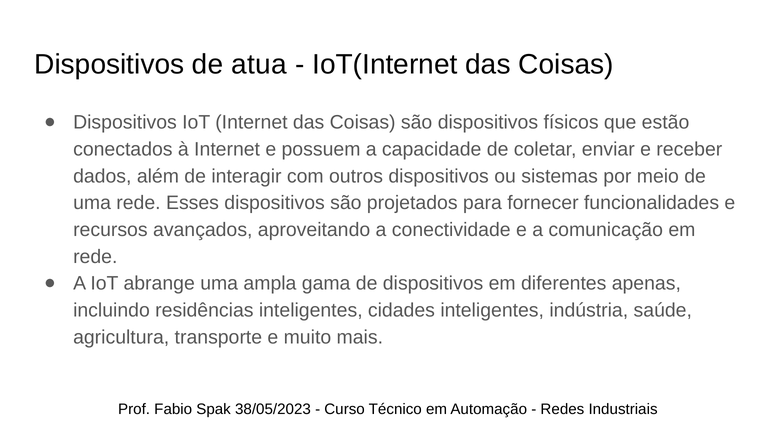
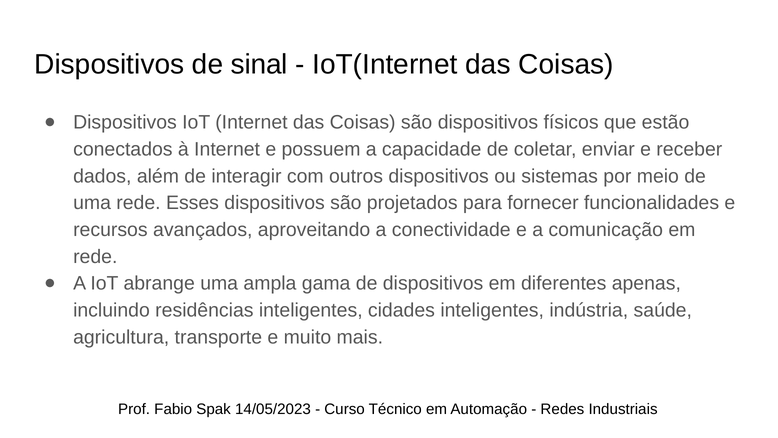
atua: atua -> sinal
38/05/2023: 38/05/2023 -> 14/05/2023
